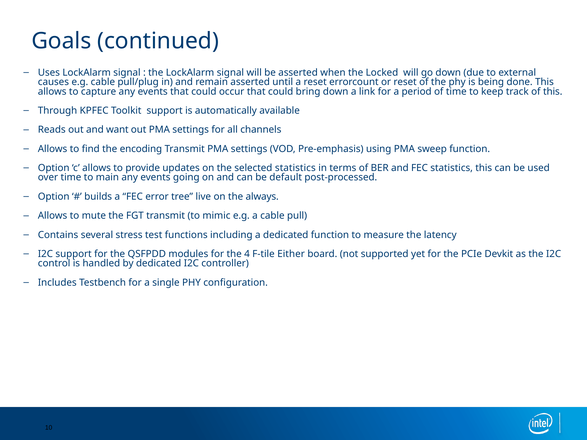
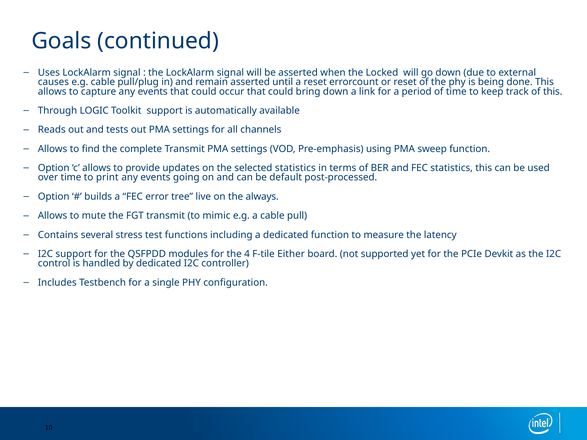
KPFEC: KPFEC -> LOGIC
want: want -> tests
encoding: encoding -> complete
main: main -> print
